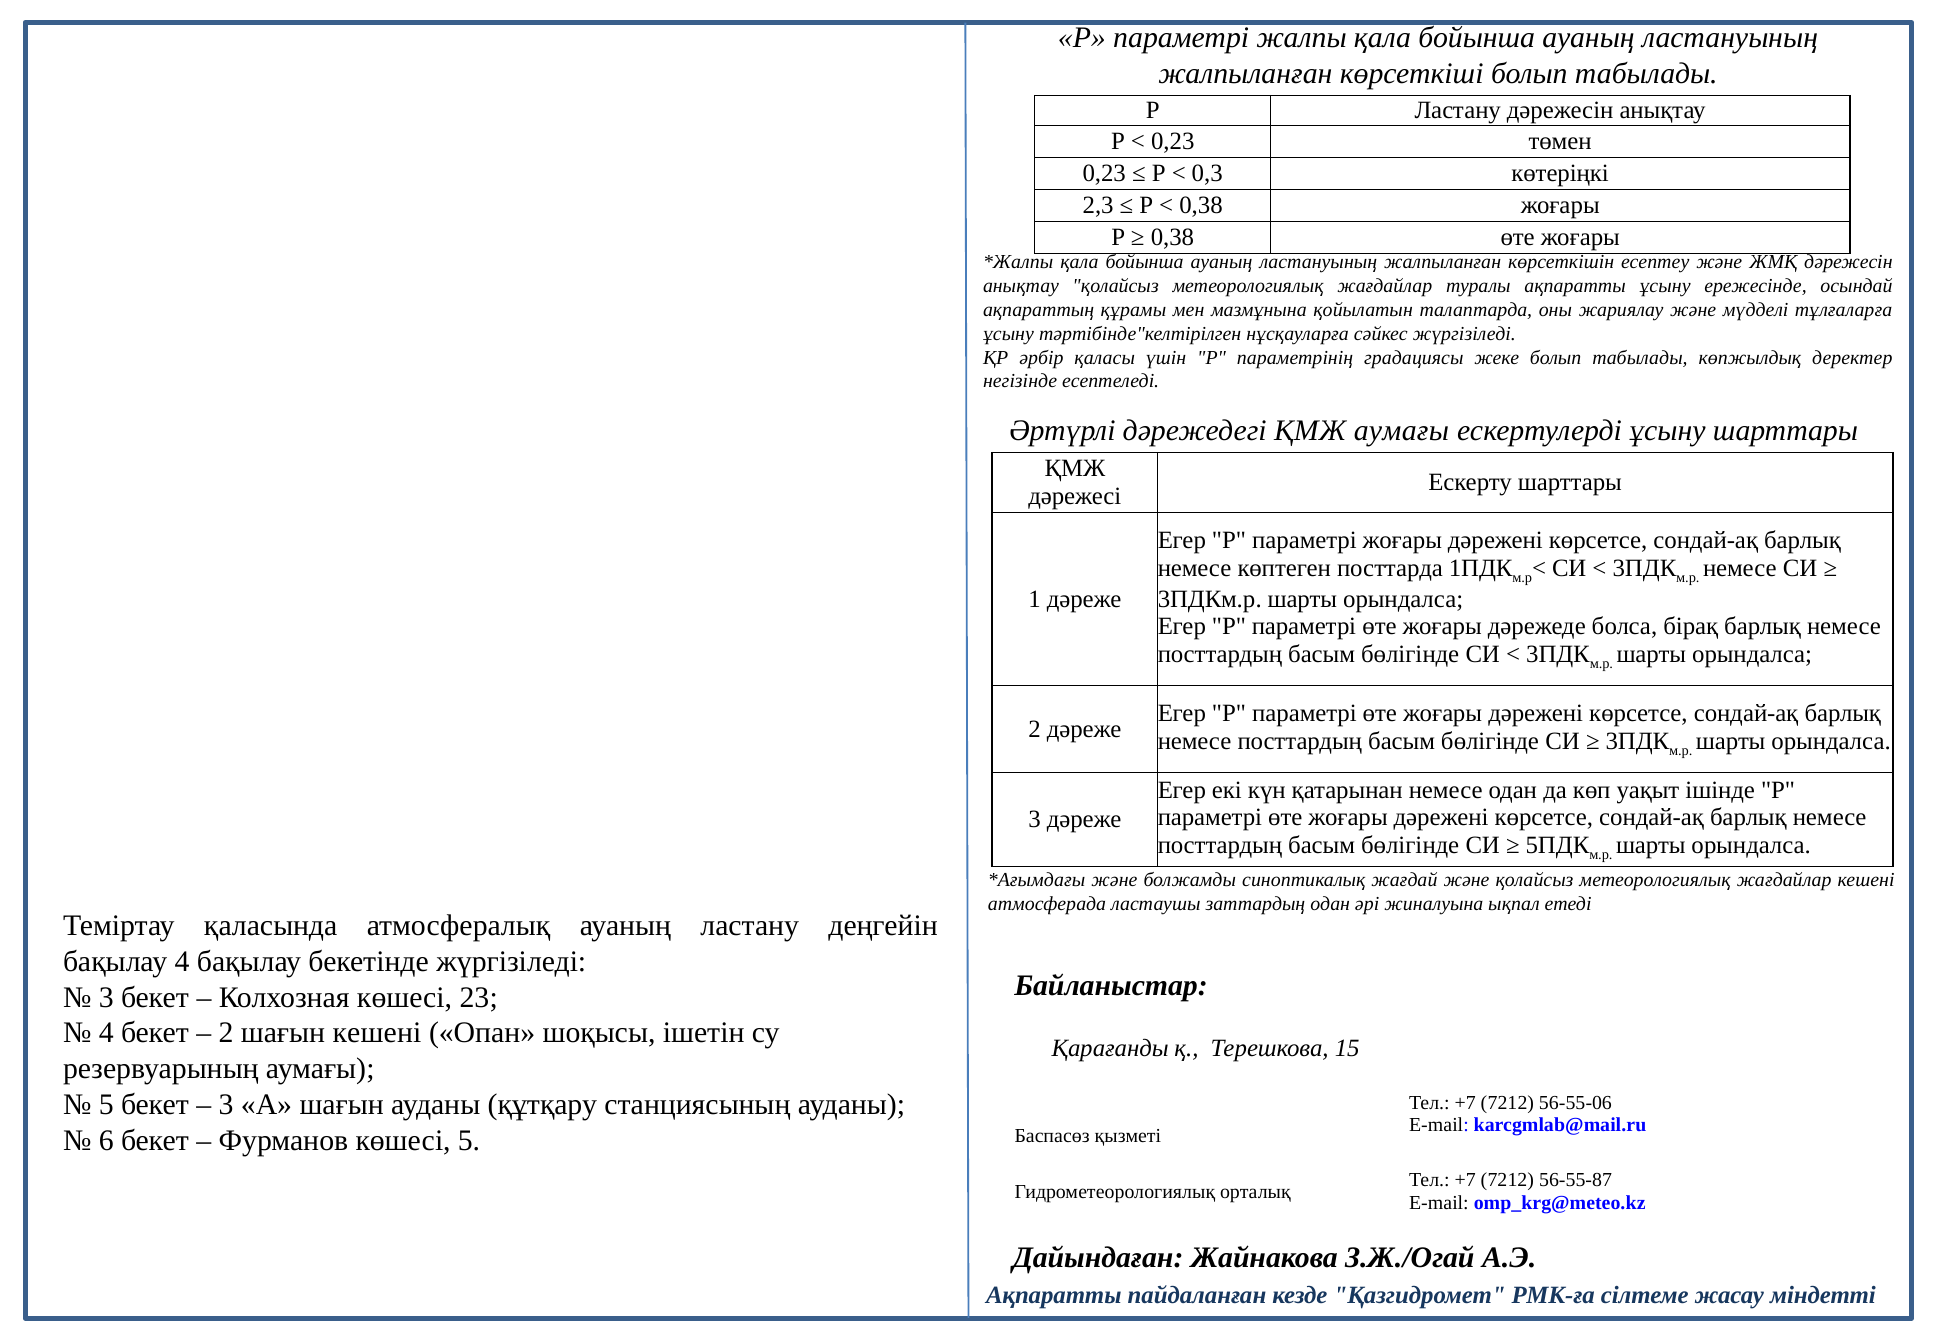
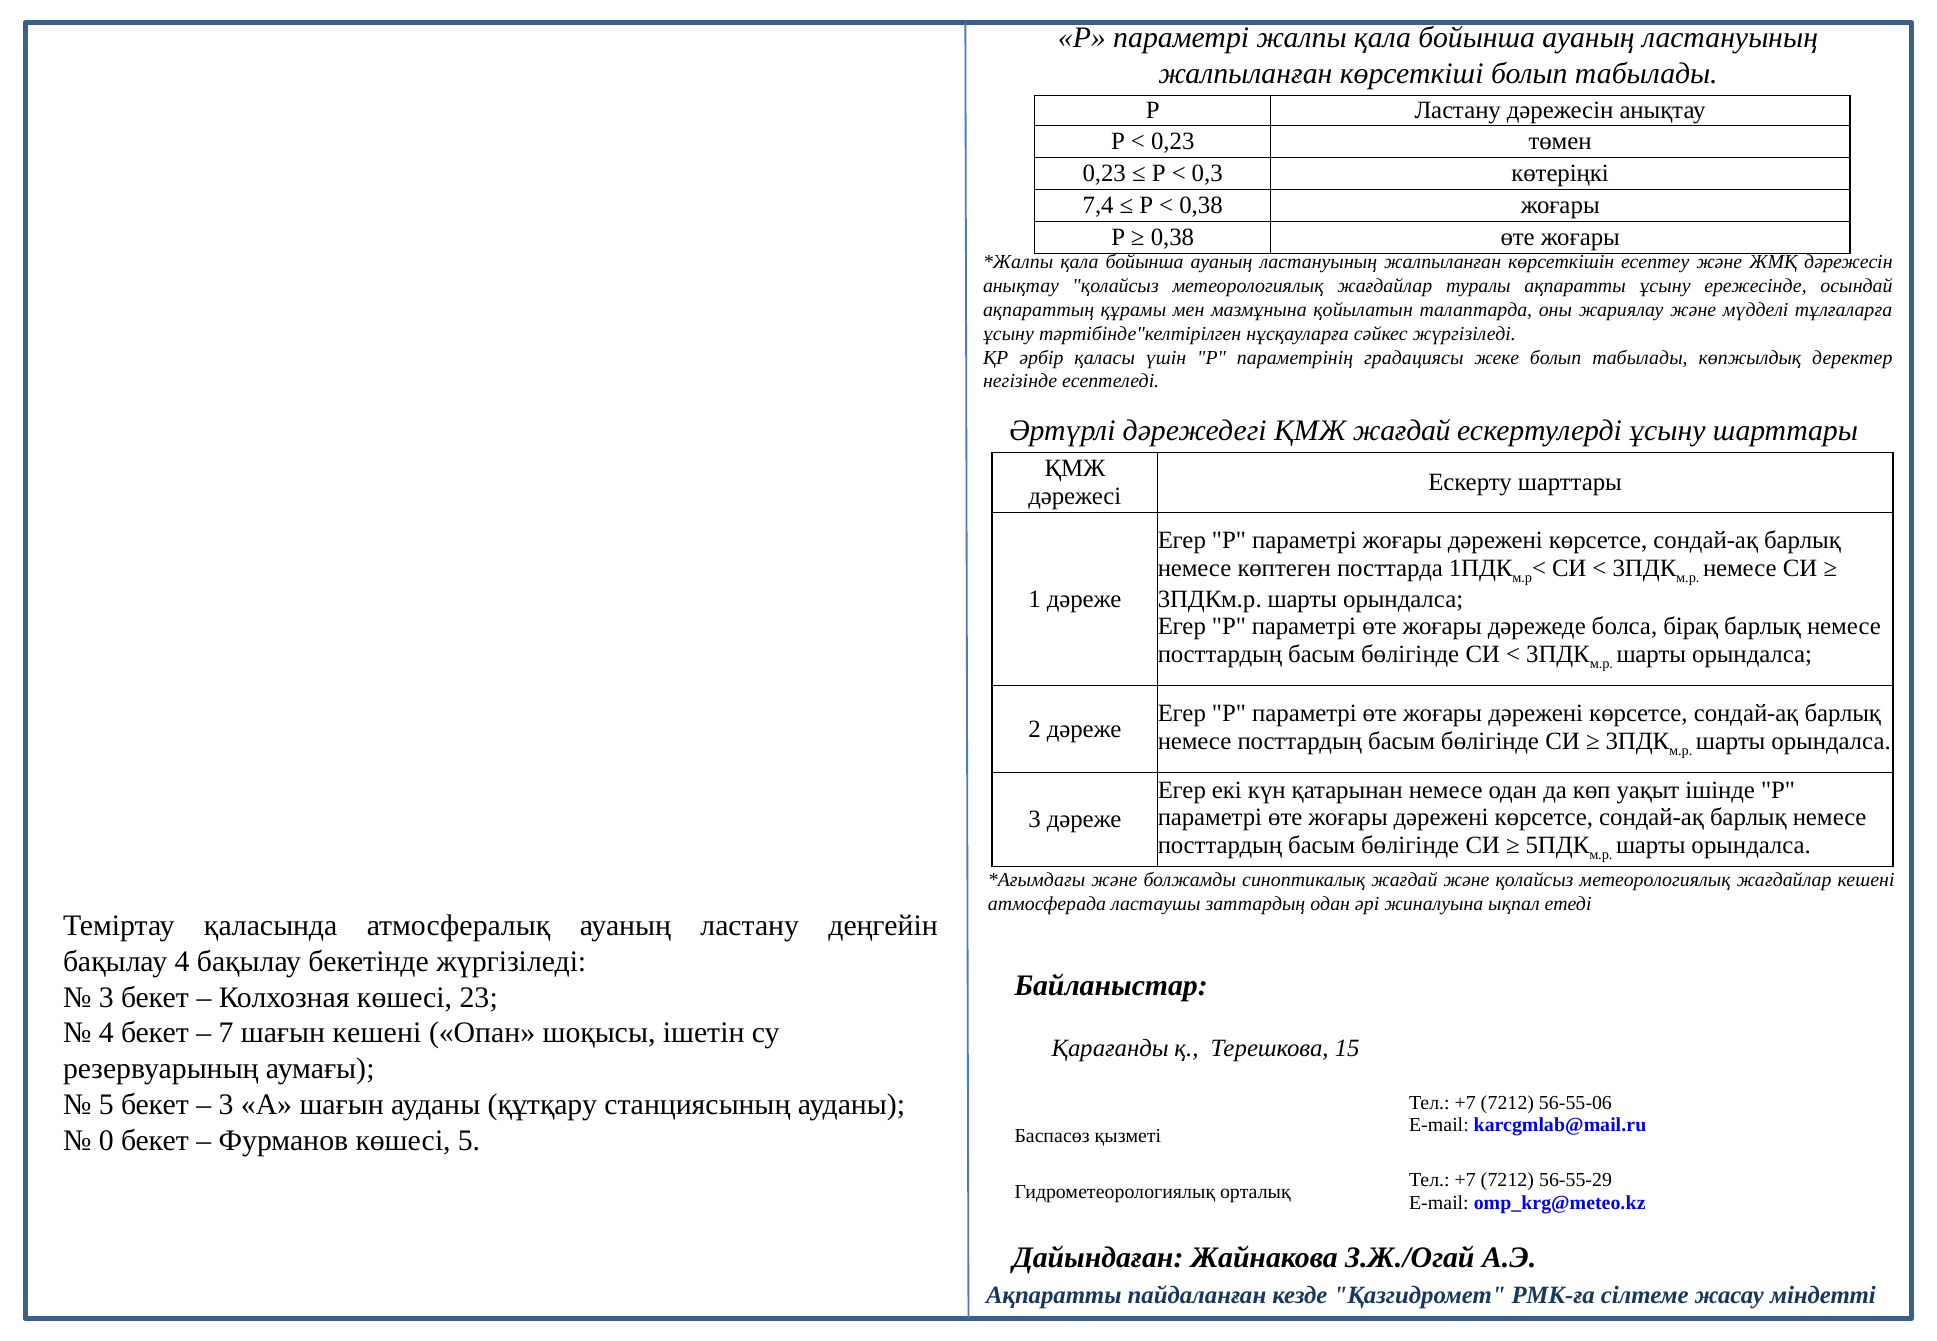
2,3: 2,3 -> 7,4
ҚМЖ аумағы: аумағы -> жағдай
2 at (226, 1033): 2 -> 7
6: 6 -> 0
56-55-87: 56-55-87 -> 56-55-29
